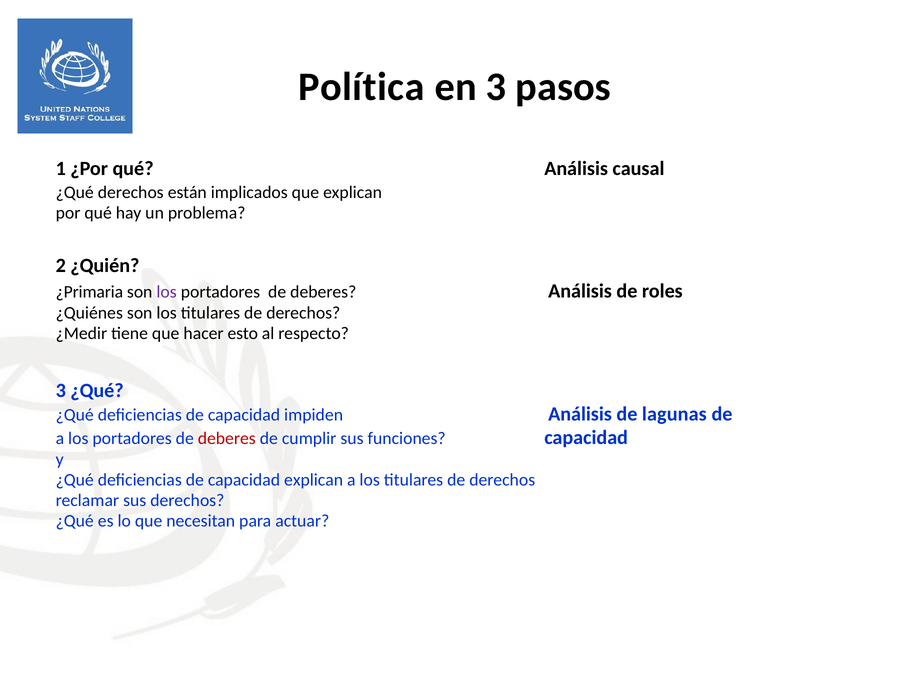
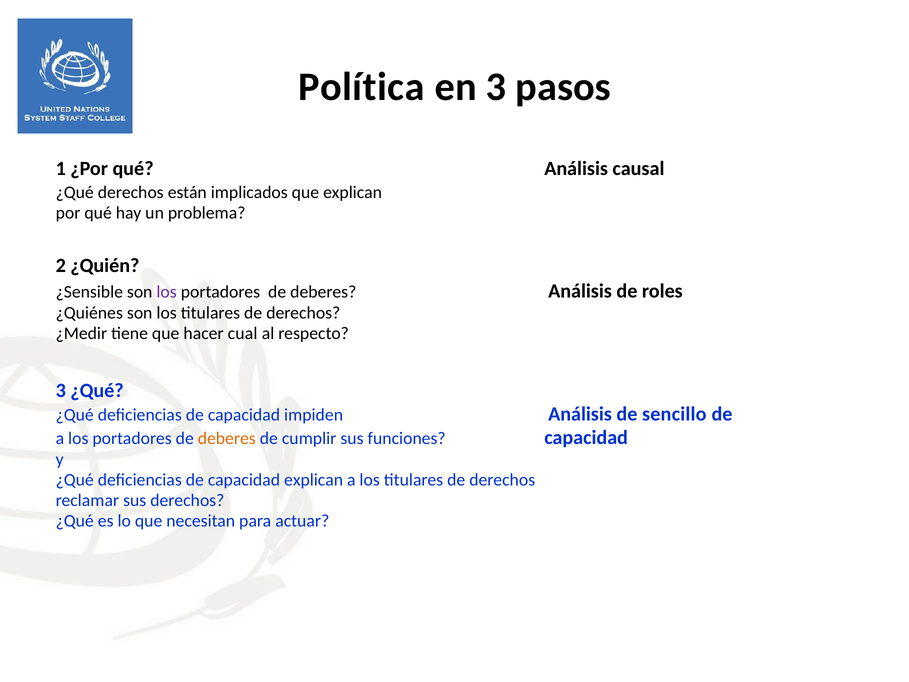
¿Primaria: ¿Primaria -> ¿Sensible
esto: esto -> cual
lagunas: lagunas -> sencillo
deberes at (227, 438) colour: red -> orange
